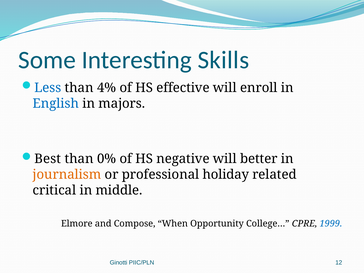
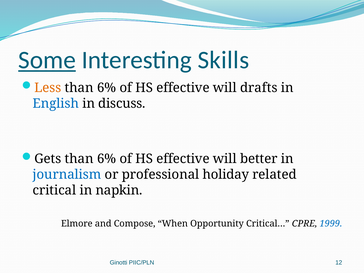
Some underline: none -> present
Less colour: blue -> orange
4% at (107, 88): 4% -> 6%
enroll: enroll -> drafts
majors: majors -> discuss
Best: Best -> Gets
0% at (107, 159): 0% -> 6%
negative at (183, 159): negative -> effective
journalism colour: orange -> blue
middle: middle -> napkin
College…: College… -> Critical…
